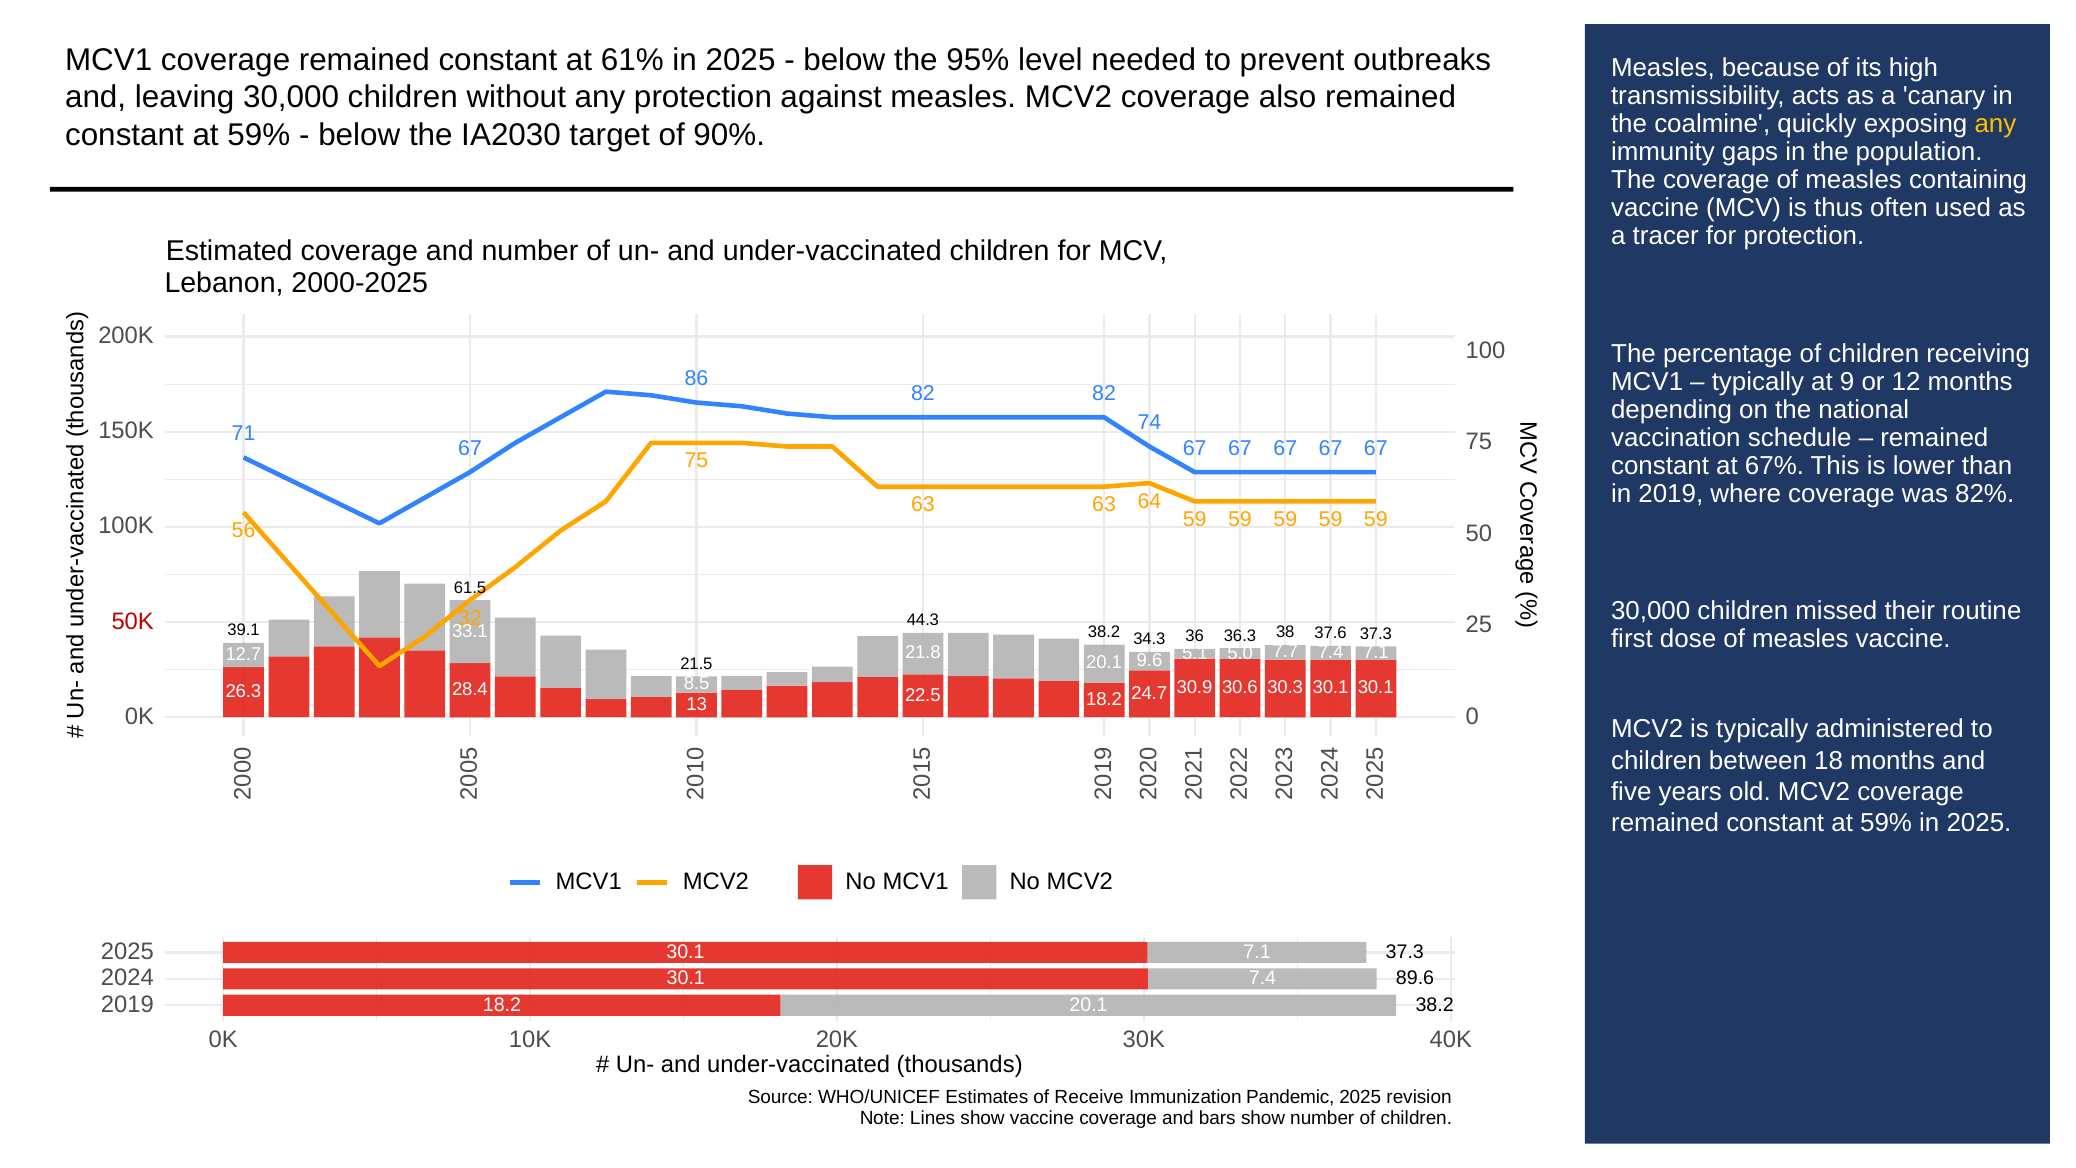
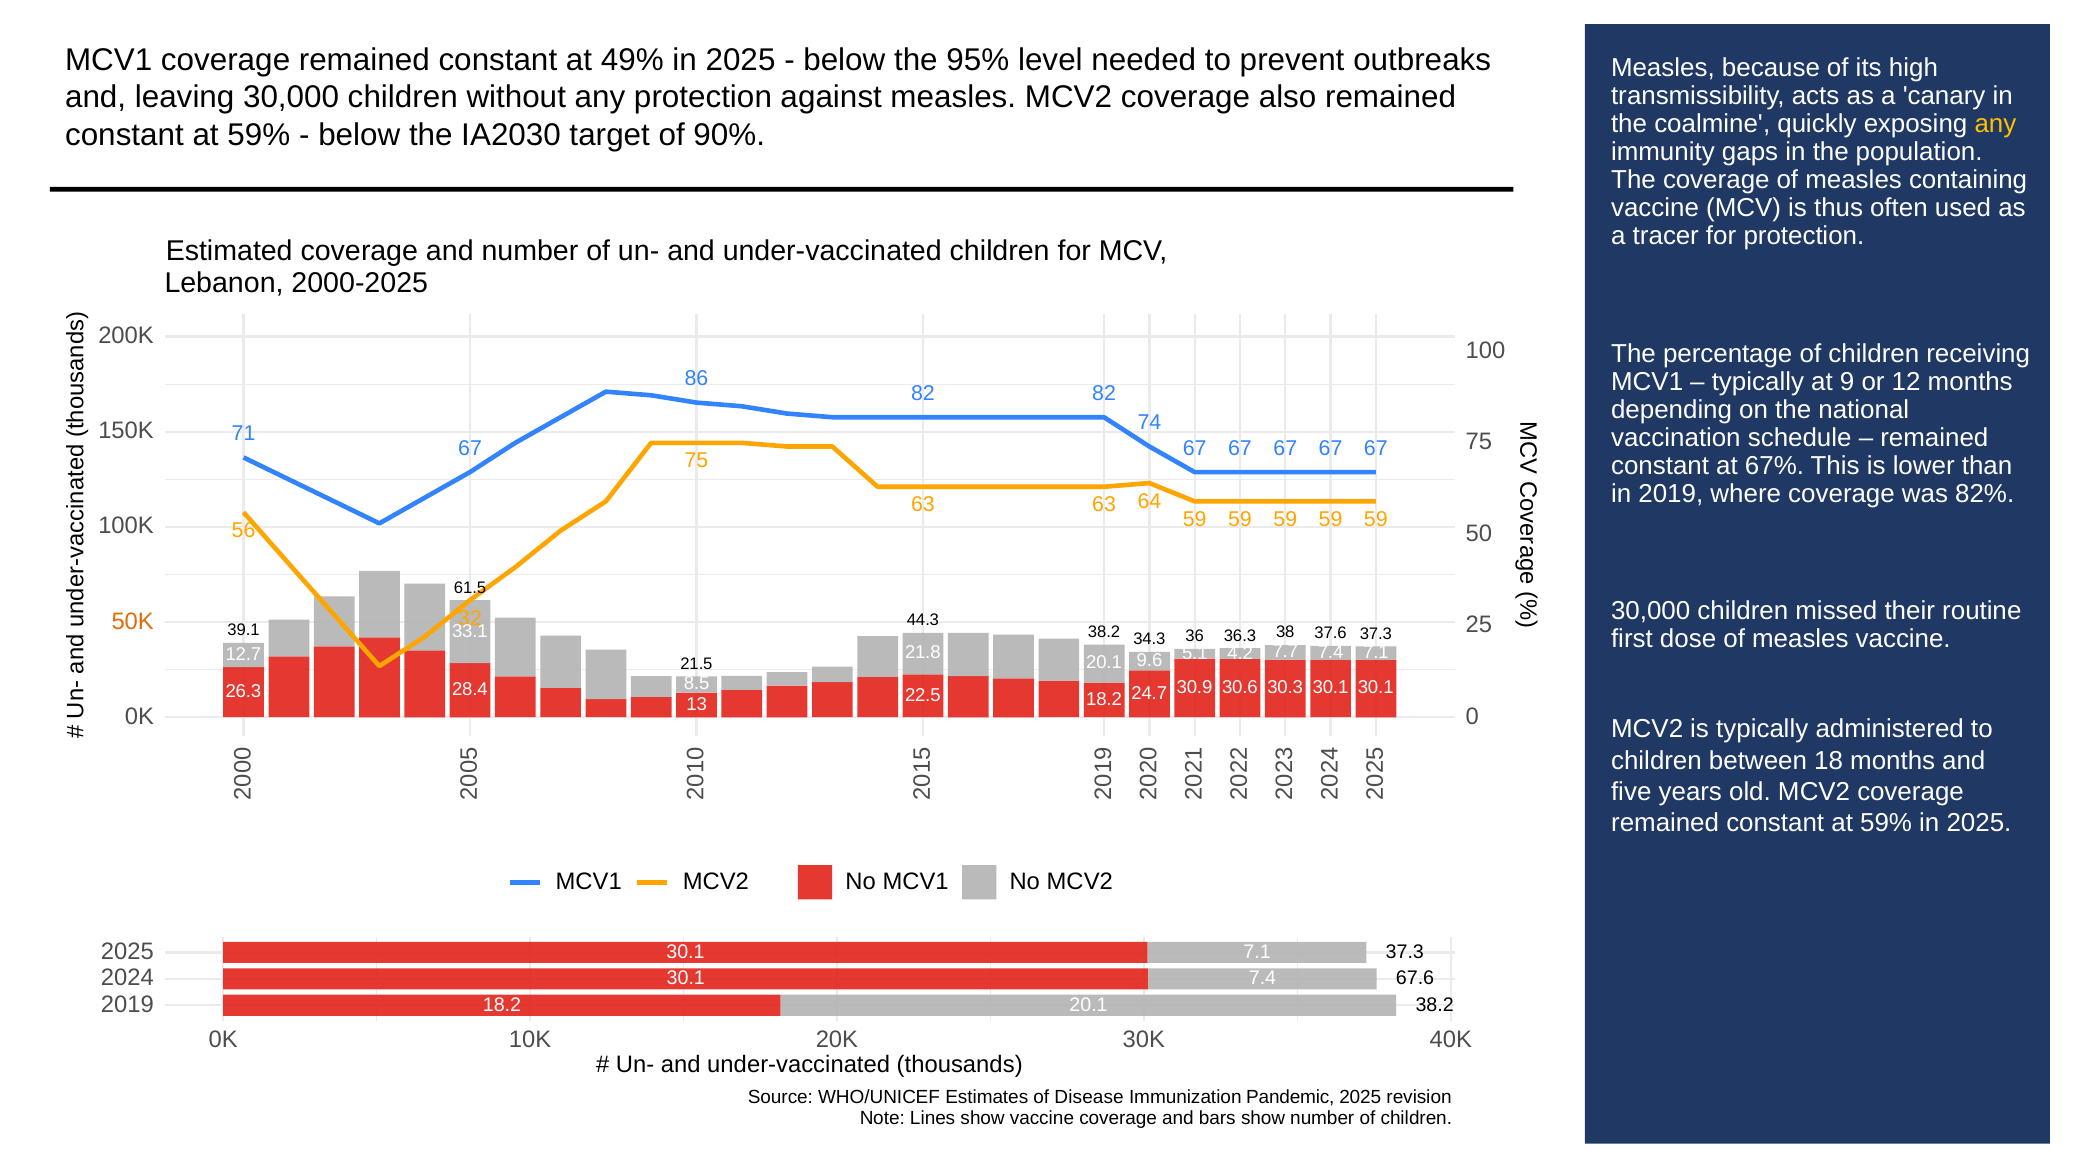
61%: 61% -> 49%
50K colour: red -> orange
5.0: 5.0 -> 4.2
89.6: 89.6 -> 67.6
Receive: Receive -> Disease
